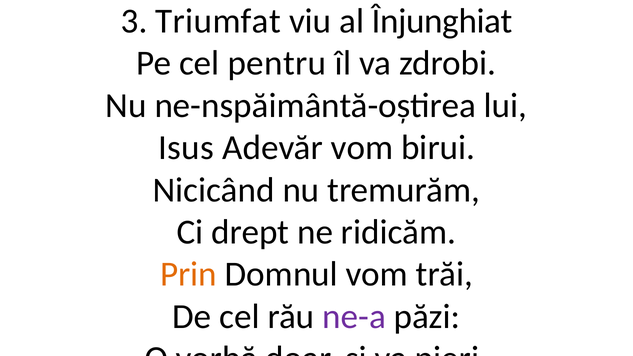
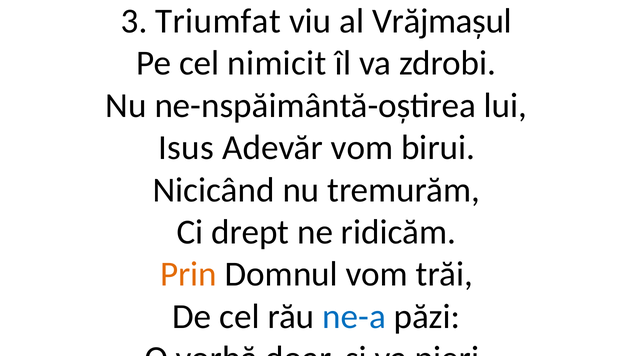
Înjunghiat: Înjunghiat -> Vrăjmașul
pentru: pentru -> nimicit
ne-a colour: purple -> blue
